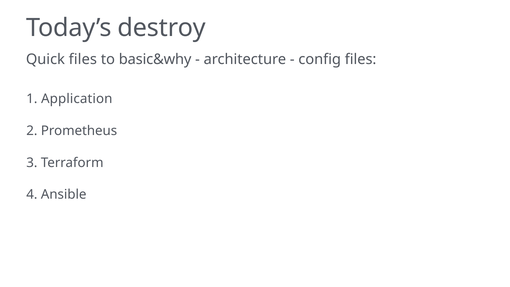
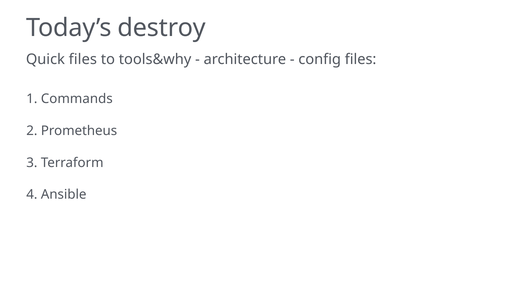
basic&why: basic&why -> tools&why
Application: Application -> Commands
